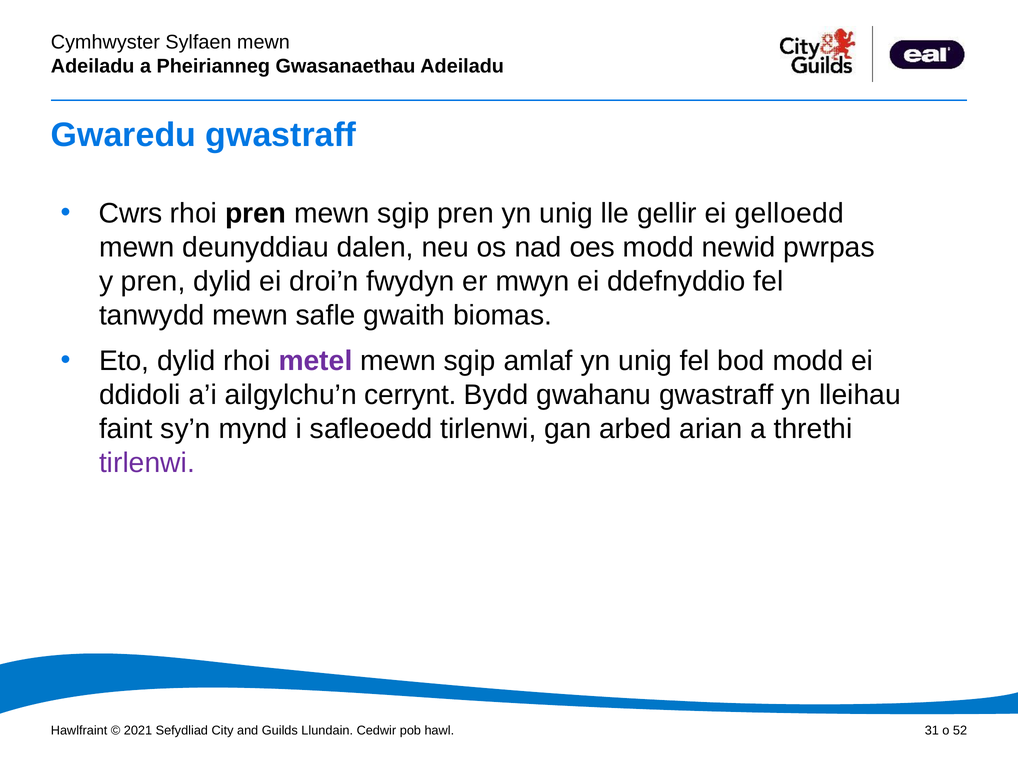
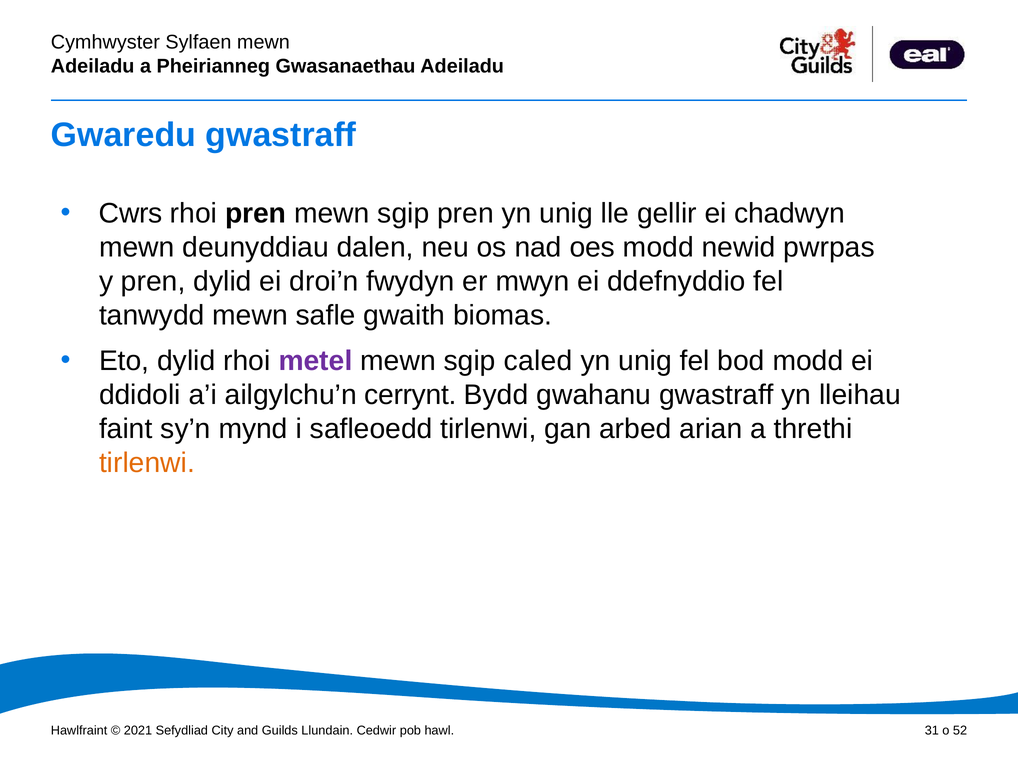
gelloedd: gelloedd -> chadwyn
amlaf: amlaf -> caled
tirlenwi at (147, 463) colour: purple -> orange
